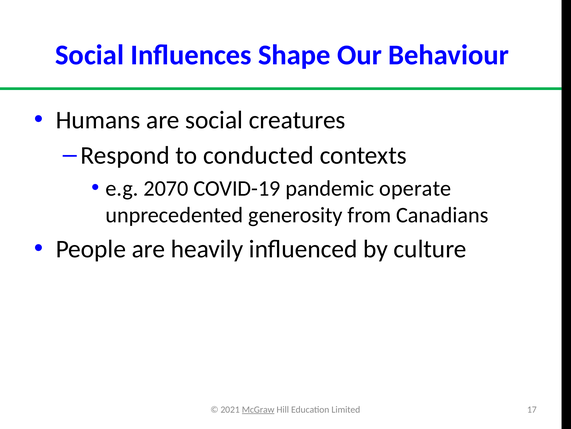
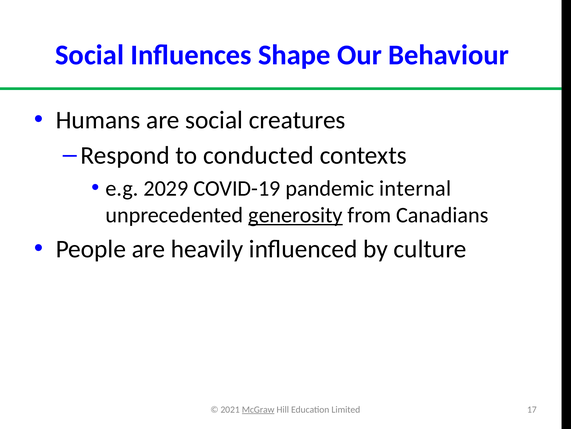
2070: 2070 -> 2029
operate: operate -> internal
generosity underline: none -> present
